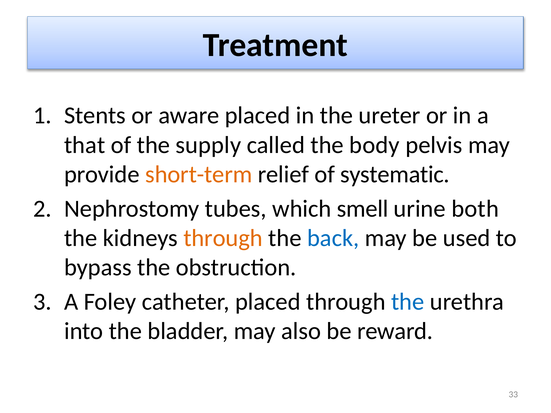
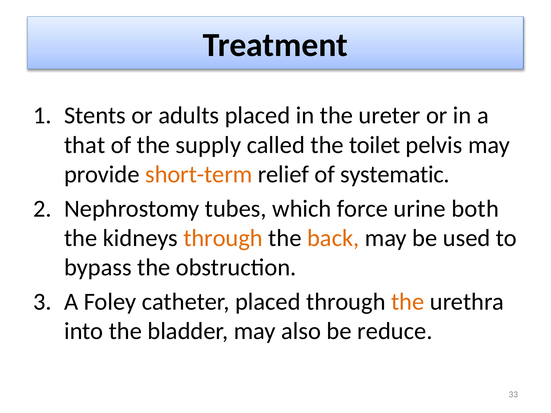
aware: aware -> adults
body: body -> toilet
smell: smell -> force
back colour: blue -> orange
the at (408, 302) colour: blue -> orange
reward: reward -> reduce
